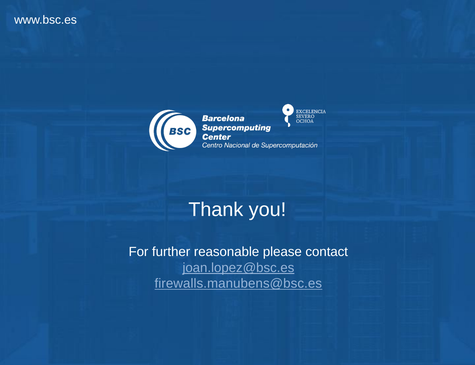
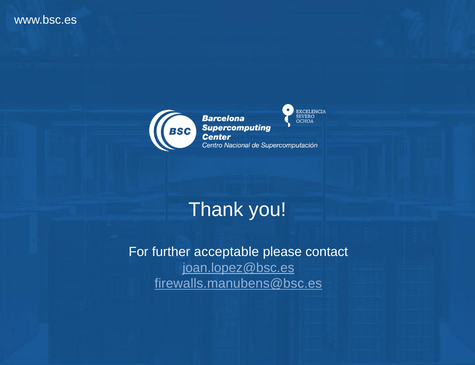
reasonable: reasonable -> acceptable
